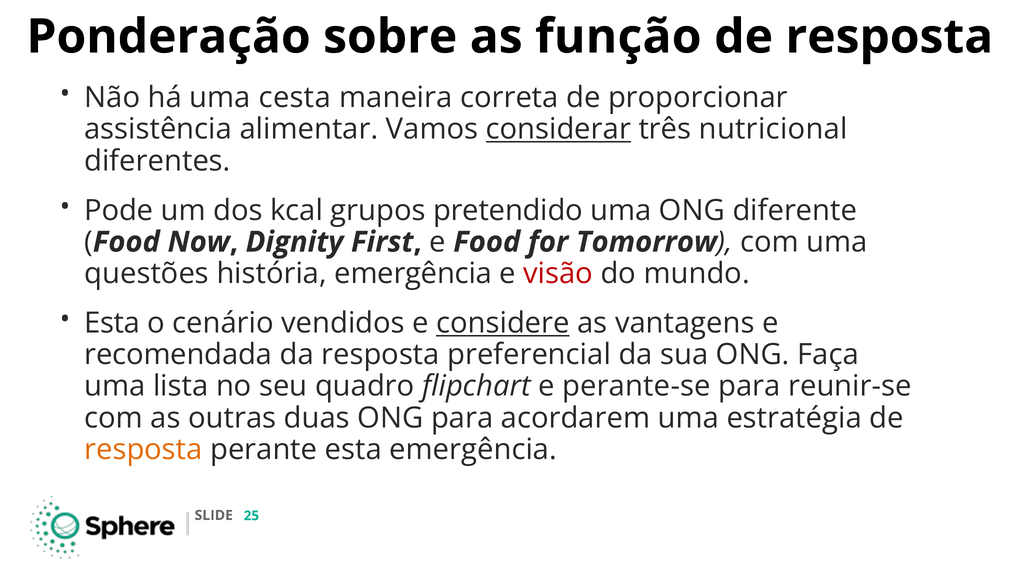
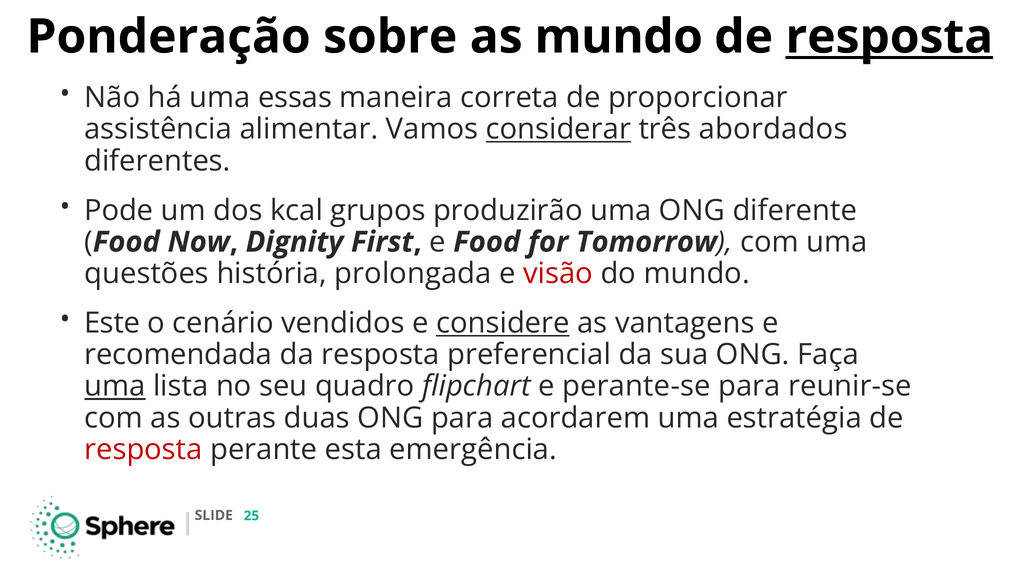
as função: função -> mundo
resposta at (889, 37) underline: none -> present
cesta: cesta -> essas
nutricional: nutricional -> abordados
pretendido: pretendido -> produzirão
história emergência: emergência -> prolongada
Esta at (112, 323): Esta -> Este
uma at (115, 386) underline: none -> present
resposta at (143, 450) colour: orange -> red
